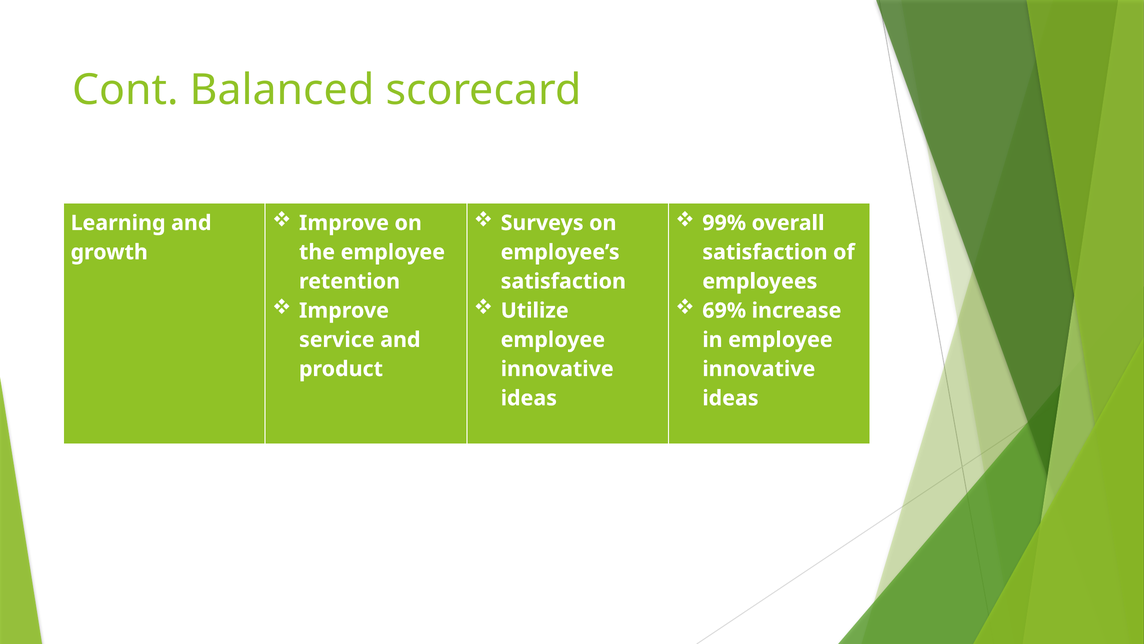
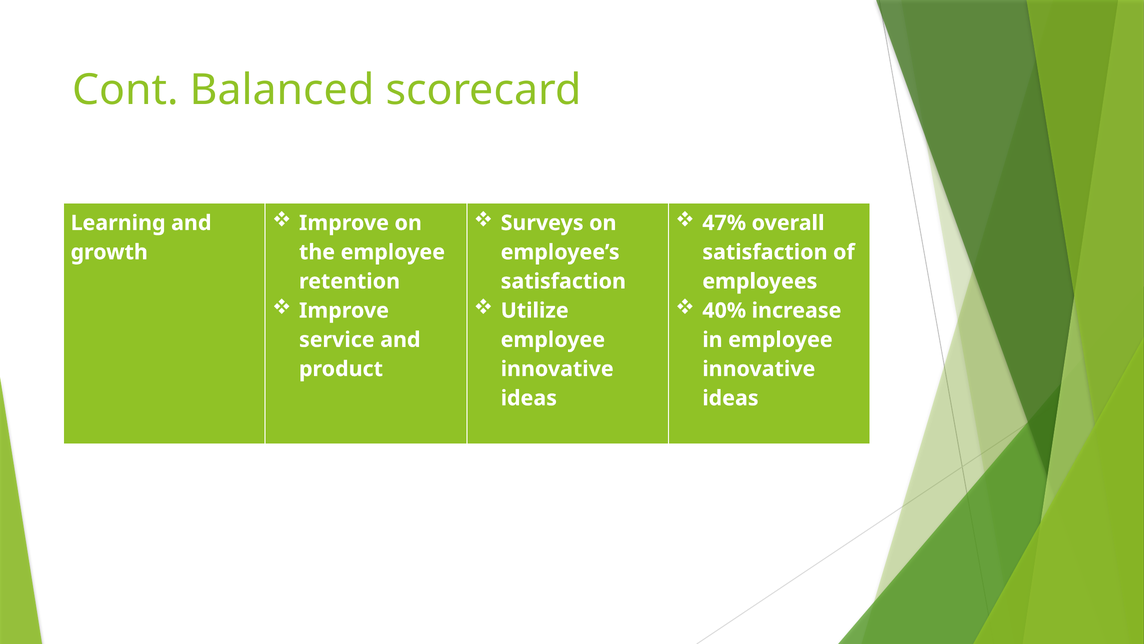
99%: 99% -> 47%
69%: 69% -> 40%
